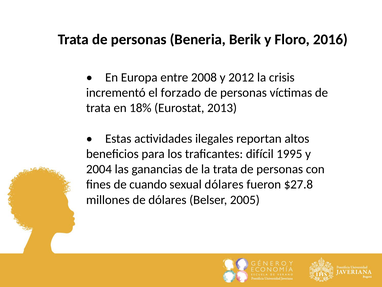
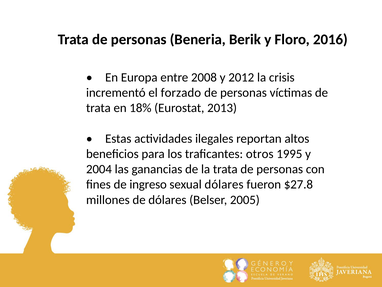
difícil: difícil -> otros
cuando: cuando -> ingreso
